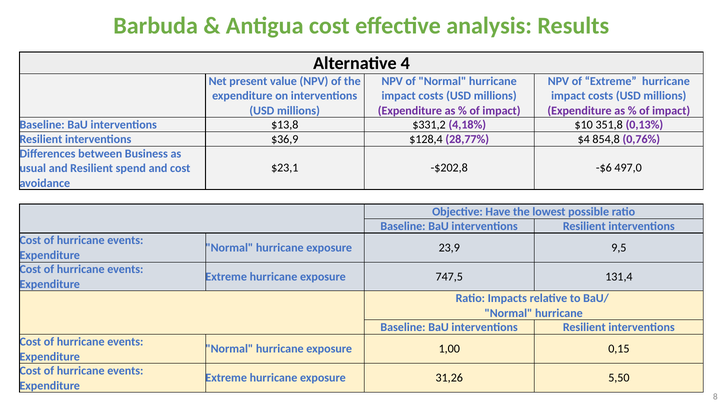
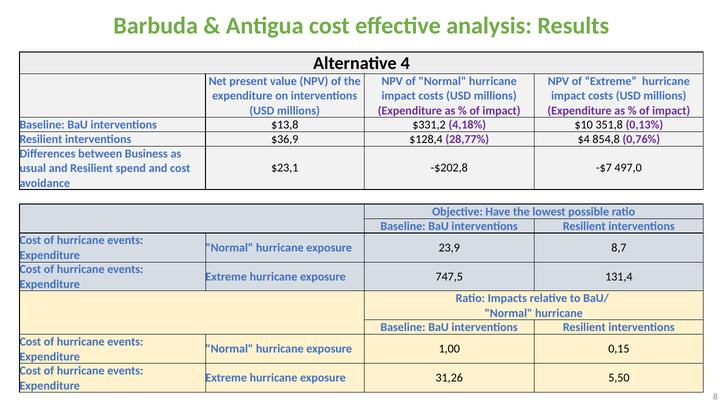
-$6: -$6 -> -$7
9,5: 9,5 -> 8,7
